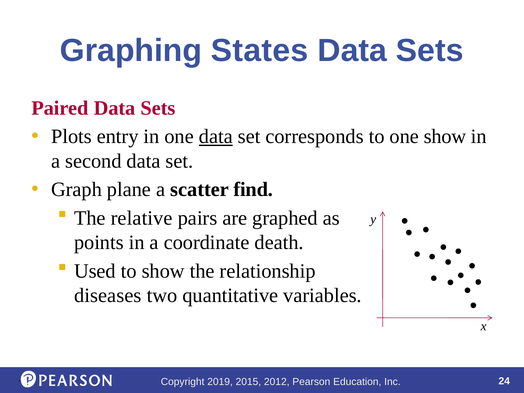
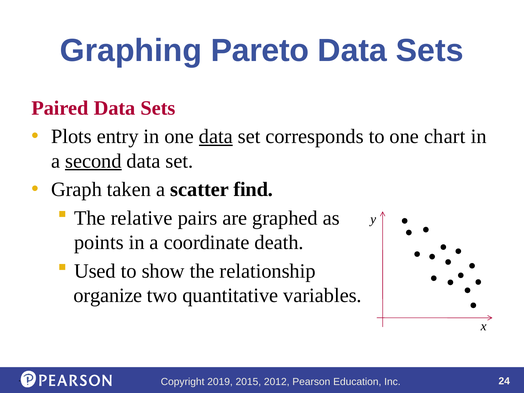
States: States -> Pareto
one show: show -> chart
second underline: none -> present
plane: plane -> taken
diseases: diseases -> organize
